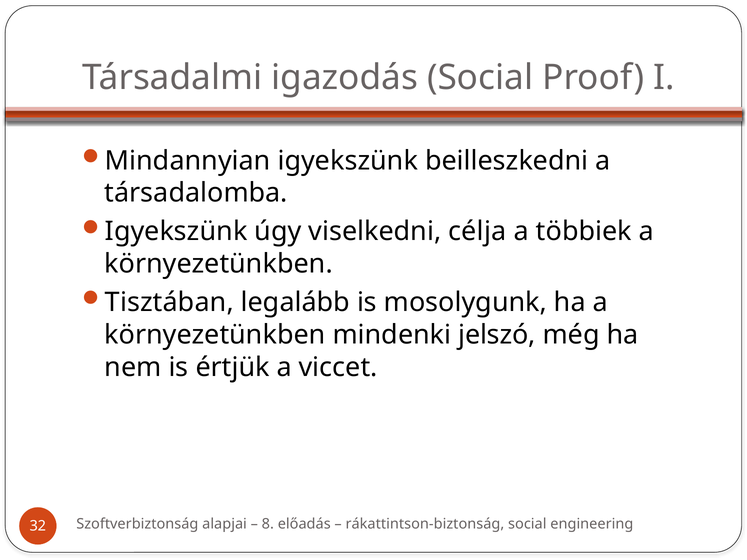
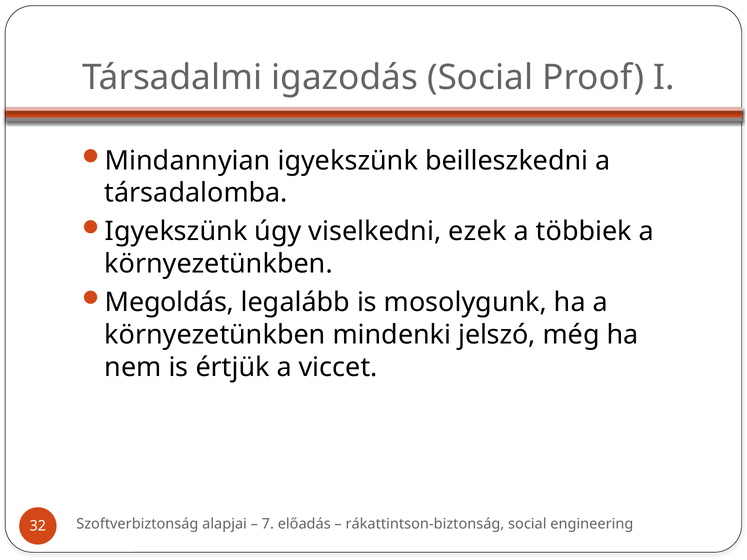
célja: célja -> ezek
Tisztában: Tisztában -> Megoldás
8: 8 -> 7
